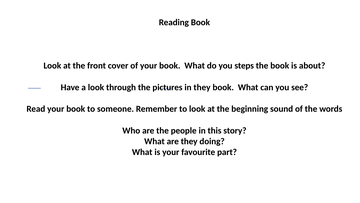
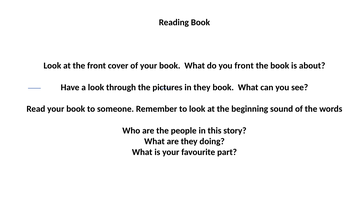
you steps: steps -> front
